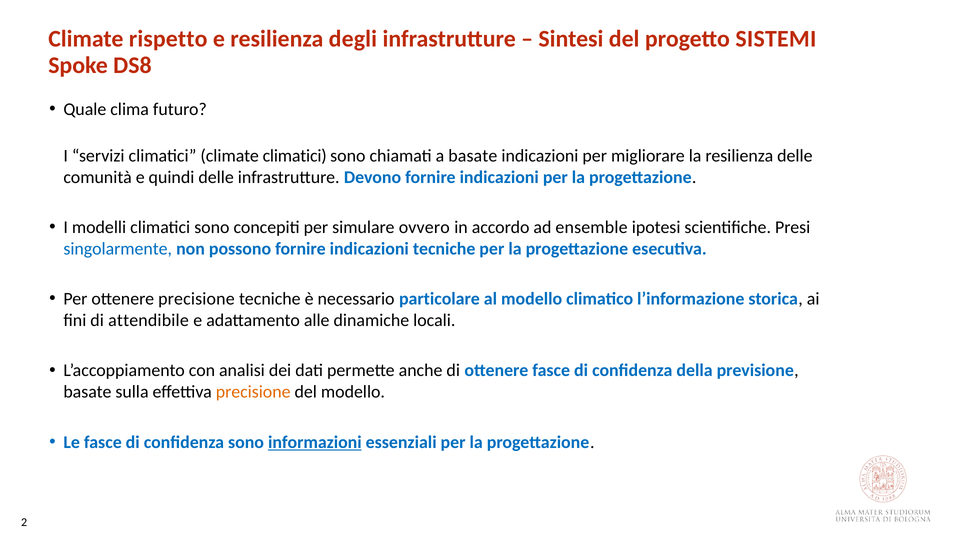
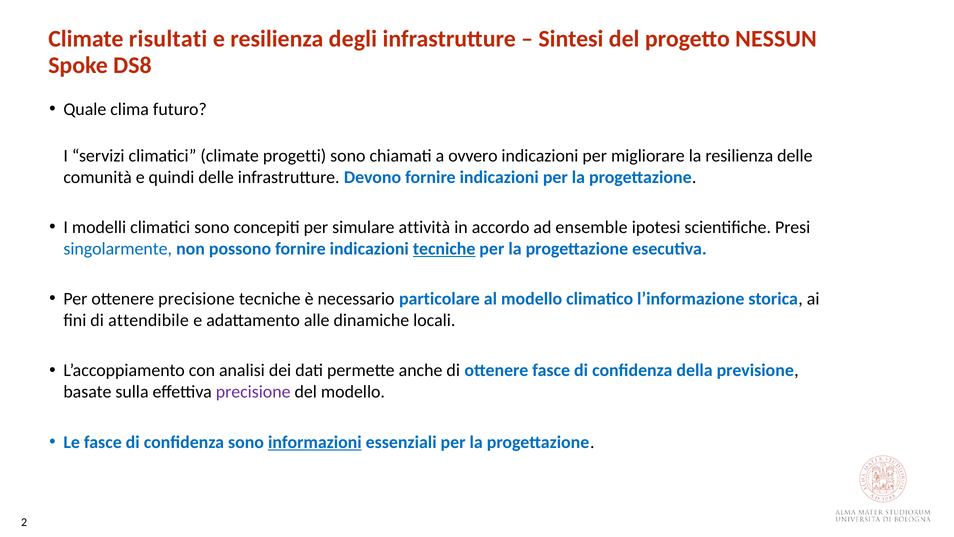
rispetto: rispetto -> risultati
SISTEMI: SISTEMI -> NESSUN
climate climatici: climatici -> progetti
a basate: basate -> ovvero
ovvero: ovvero -> attività
tecniche at (444, 249) underline: none -> present
precisione at (253, 392) colour: orange -> purple
